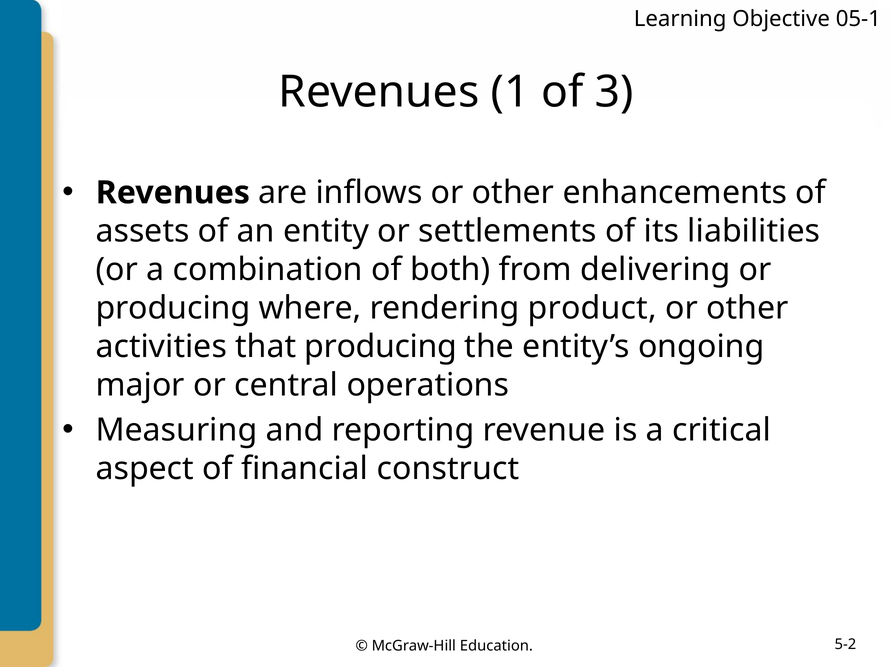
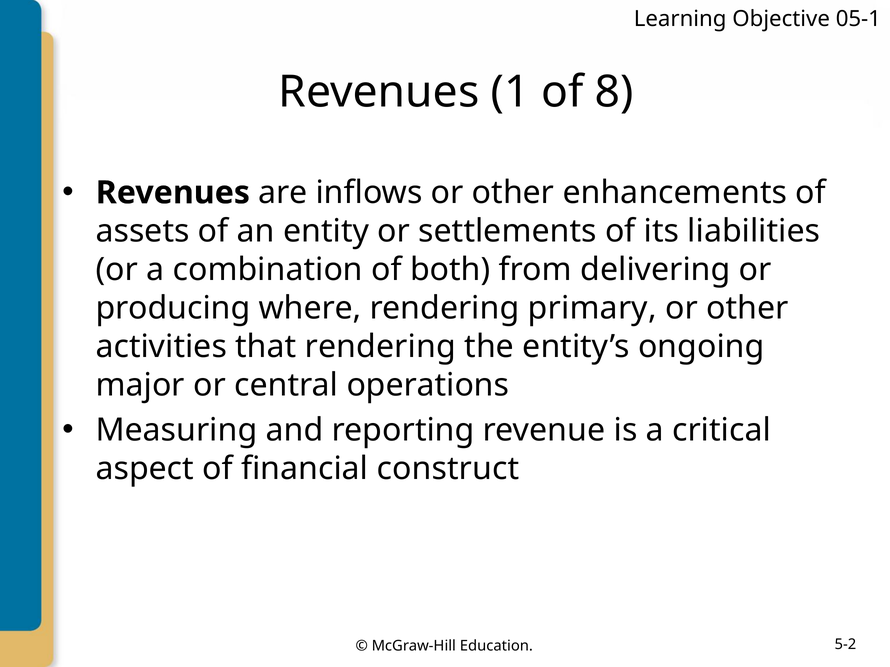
3: 3 -> 8
product: product -> primary
that producing: producing -> rendering
